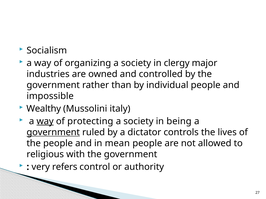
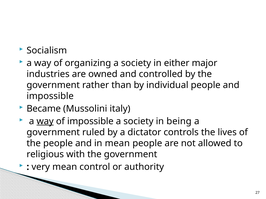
clergy: clergy -> either
Wealthy: Wealthy -> Became
of protecting: protecting -> impossible
government at (53, 133) underline: present -> none
very refers: refers -> mean
